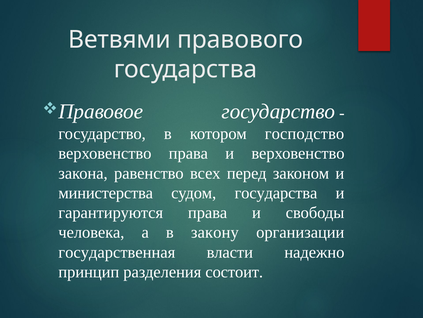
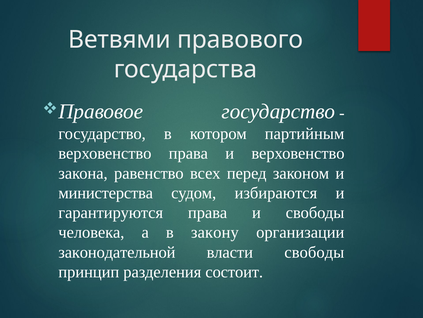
господство: господство -> партийным
судом государства: государства -> избираются
государственная: государственная -> законодательной
власти надежно: надежно -> свободы
